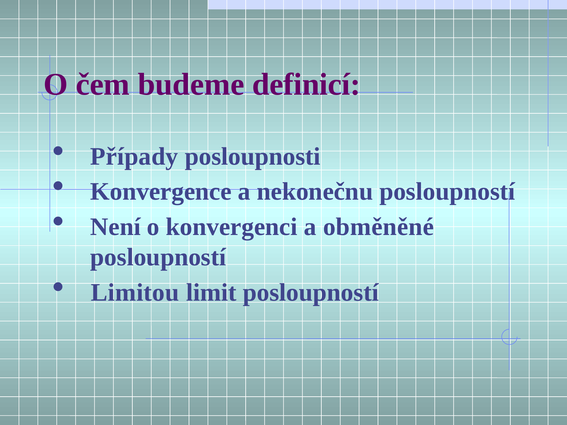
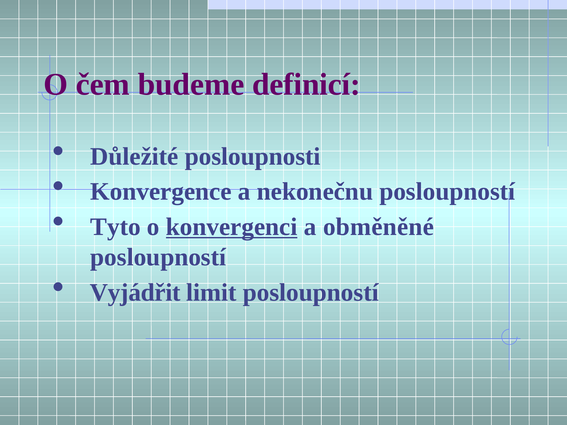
Případy: Případy -> Důležité
Není: Není -> Tyto
konvergenci underline: none -> present
Limitou: Limitou -> Vyjádřit
